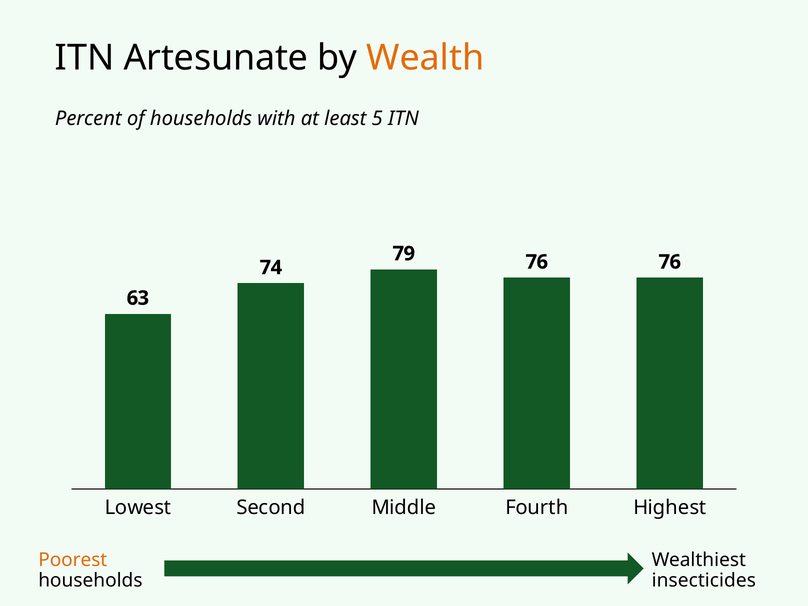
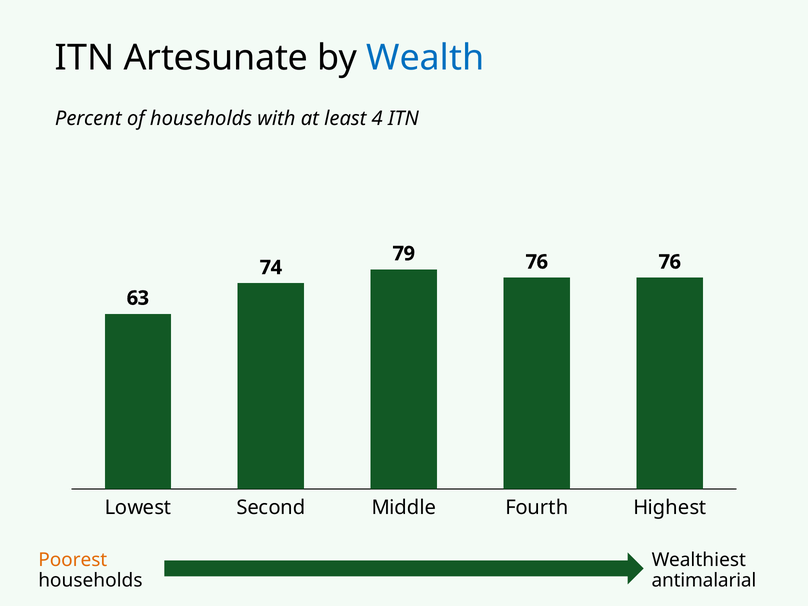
Wealth colour: orange -> blue
5: 5 -> 4
insecticides: insecticides -> antimalarial
